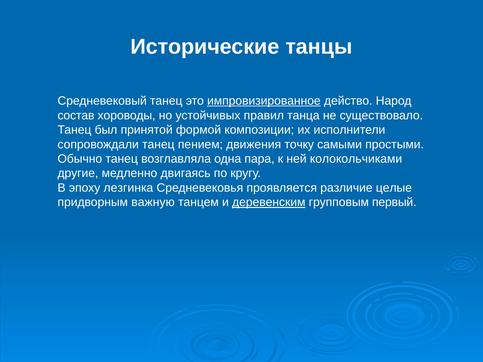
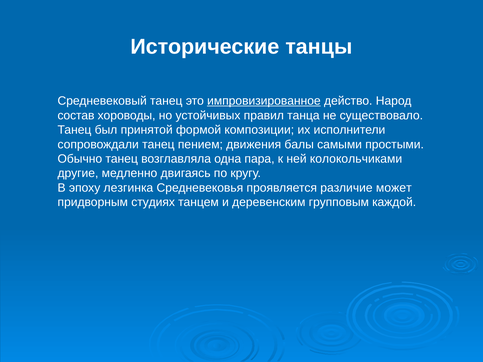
точку: точку -> балы
целые: целые -> может
важную: важную -> студиях
деревенским underline: present -> none
первый: первый -> каждой
